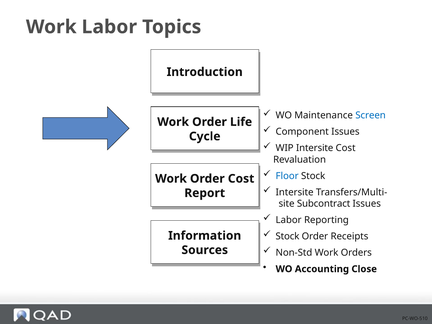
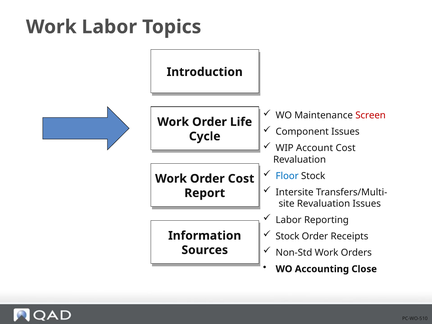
Screen colour: blue -> red
WIP Intersite: Intersite -> Account
site Subcontract: Subcontract -> Revaluation
